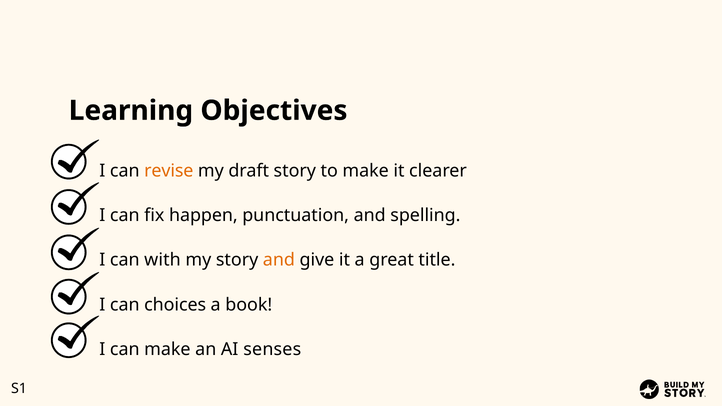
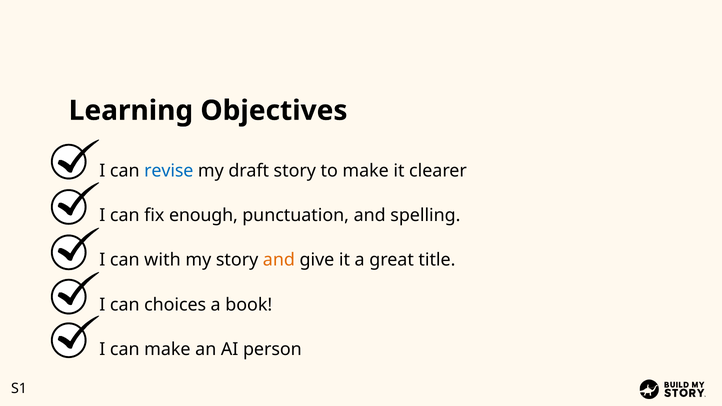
revise colour: orange -> blue
happen: happen -> enough
senses: senses -> person
